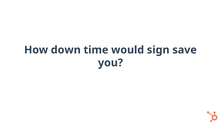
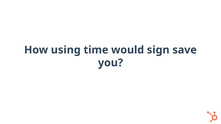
down: down -> using
